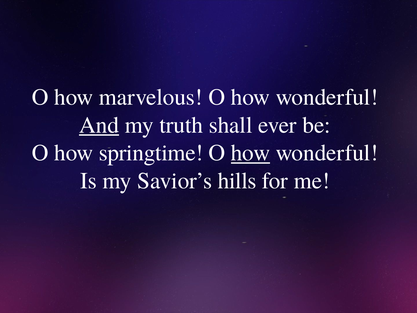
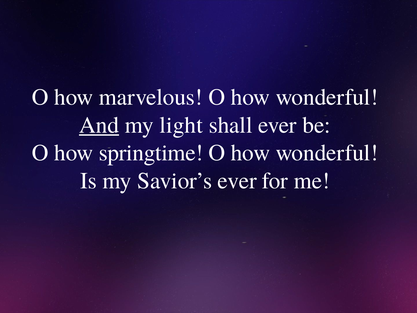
truth: truth -> light
how at (251, 153) underline: present -> none
Savior’s hills: hills -> ever
